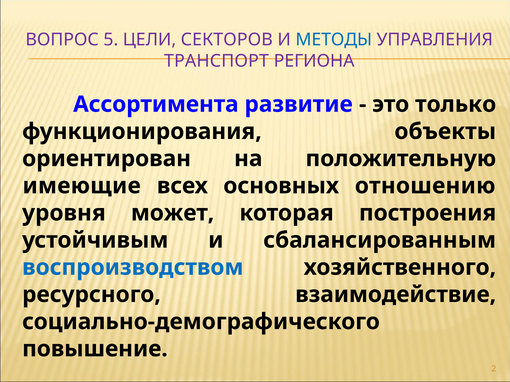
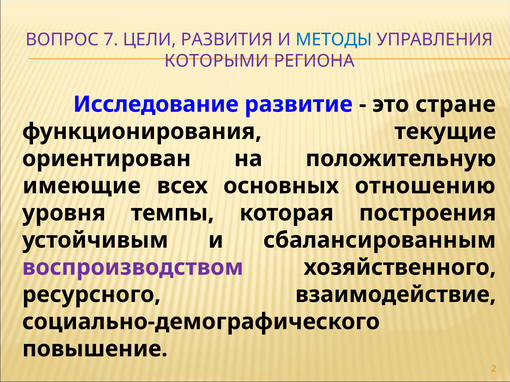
5: 5 -> 7
СЕКТОРОВ: СЕКТОРОВ -> РАЗВИТИЯ
ТРАНСПОРТ: ТРАНСПОРТ -> КОТОРЫМИ
Ассортимента: Ассортимента -> Исследование
только: только -> стране
объекты: объекты -> текущие
может: может -> темпы
воспроизводством colour: blue -> purple
